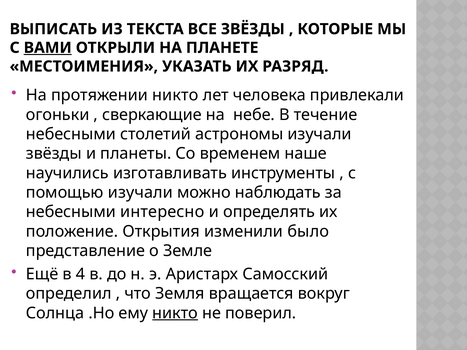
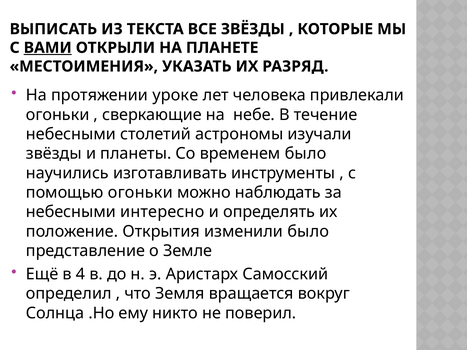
протяжении никто: никто -> уроке
временем наше: наше -> было
помощью изучали: изучали -> огоньки
никто at (175, 313) underline: present -> none
